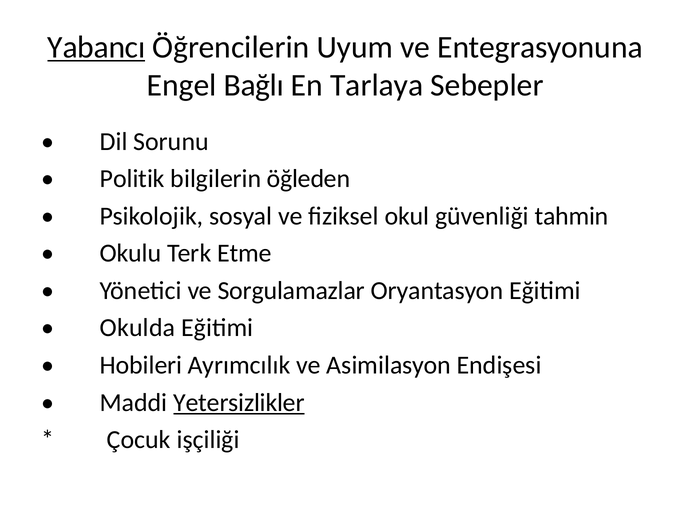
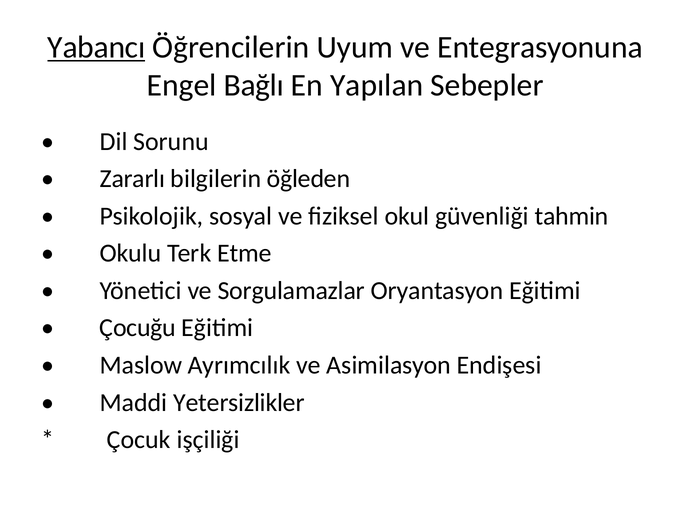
Tarlaya: Tarlaya -> Yapılan
Politik: Politik -> Zararlı
Okulda: Okulda -> Çocuğu
Hobileri: Hobileri -> Maslow
Yetersizlikler underline: present -> none
